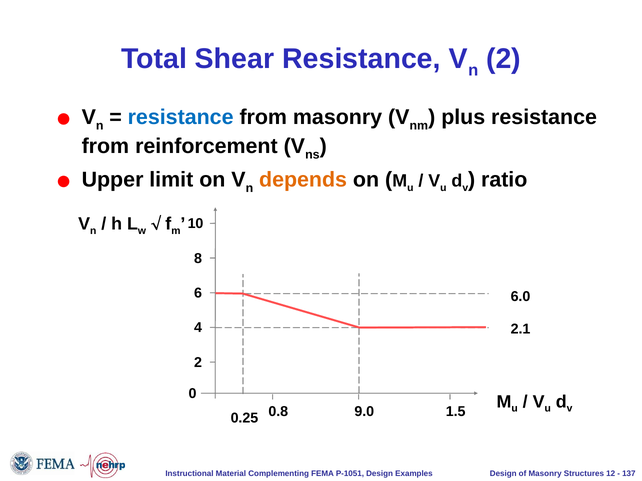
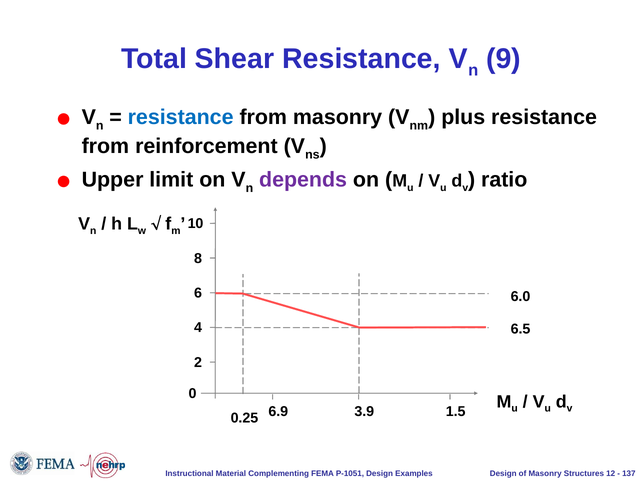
2 at (504, 59): 2 -> 9
depends colour: orange -> purple
2.1: 2.1 -> 6.5
0.8: 0.8 -> 6.9
9.0: 9.0 -> 3.9
